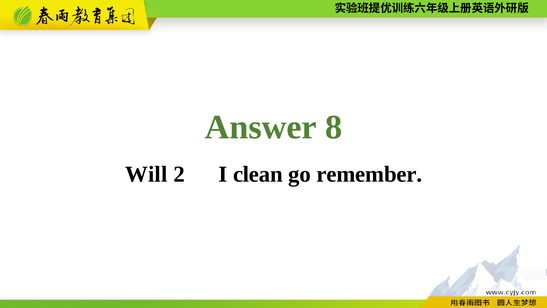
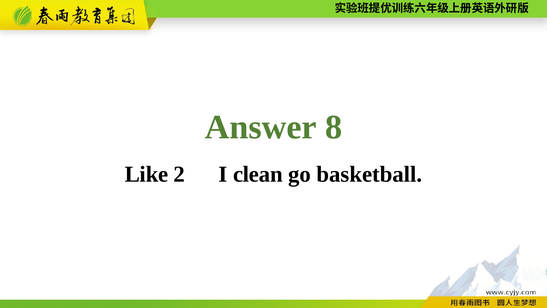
Will: Will -> Like
remember: remember -> basketball
